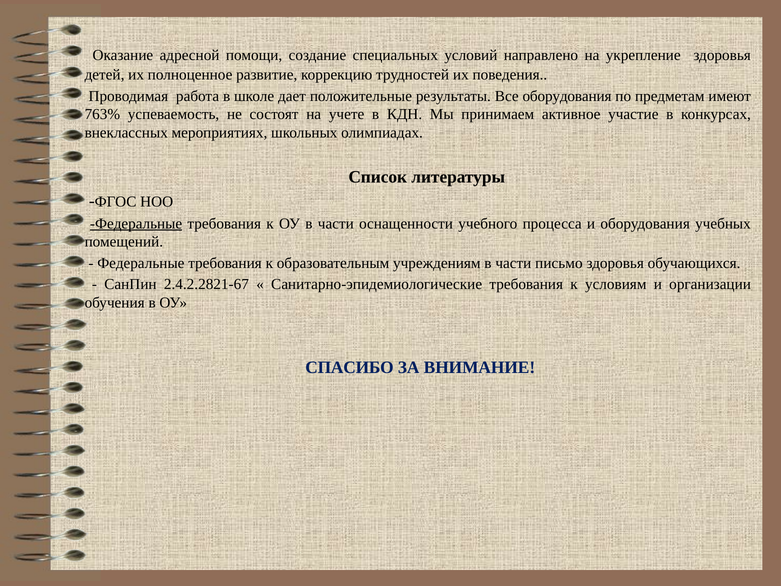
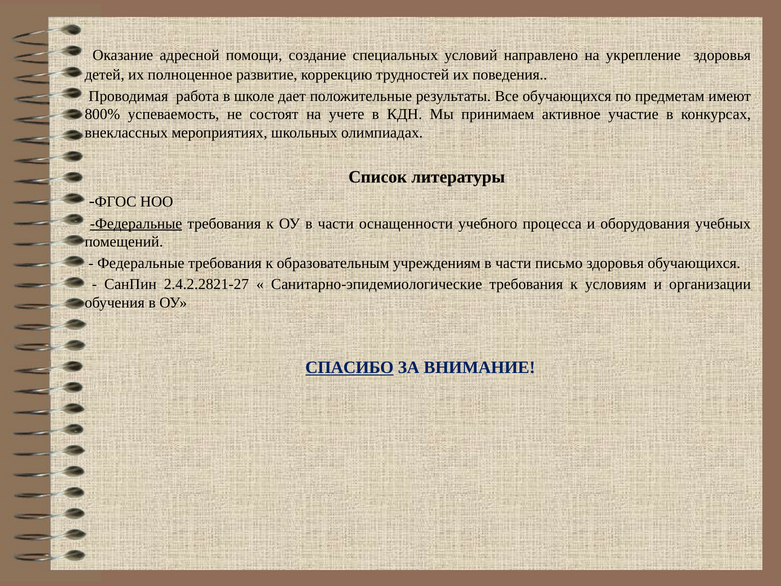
Все оборудования: оборудования -> обучающихся
763%: 763% -> 800%
2.4.2.2821-67: 2.4.2.2821-67 -> 2.4.2.2821-27
СПАСИБО underline: none -> present
